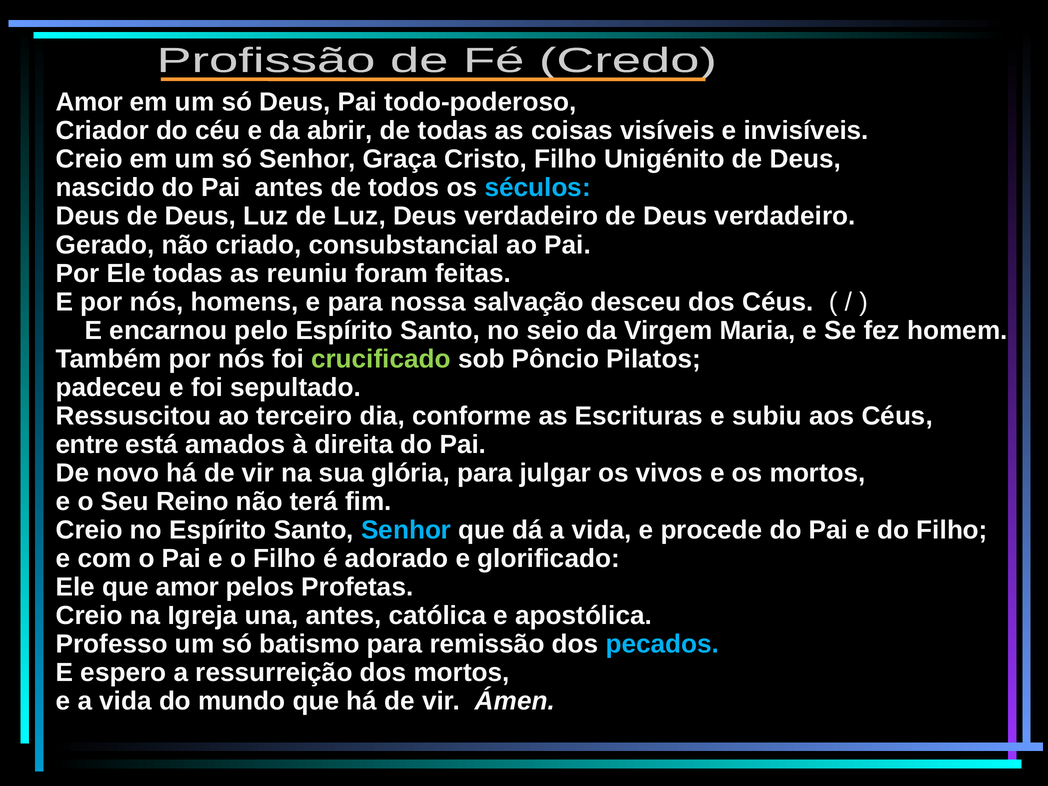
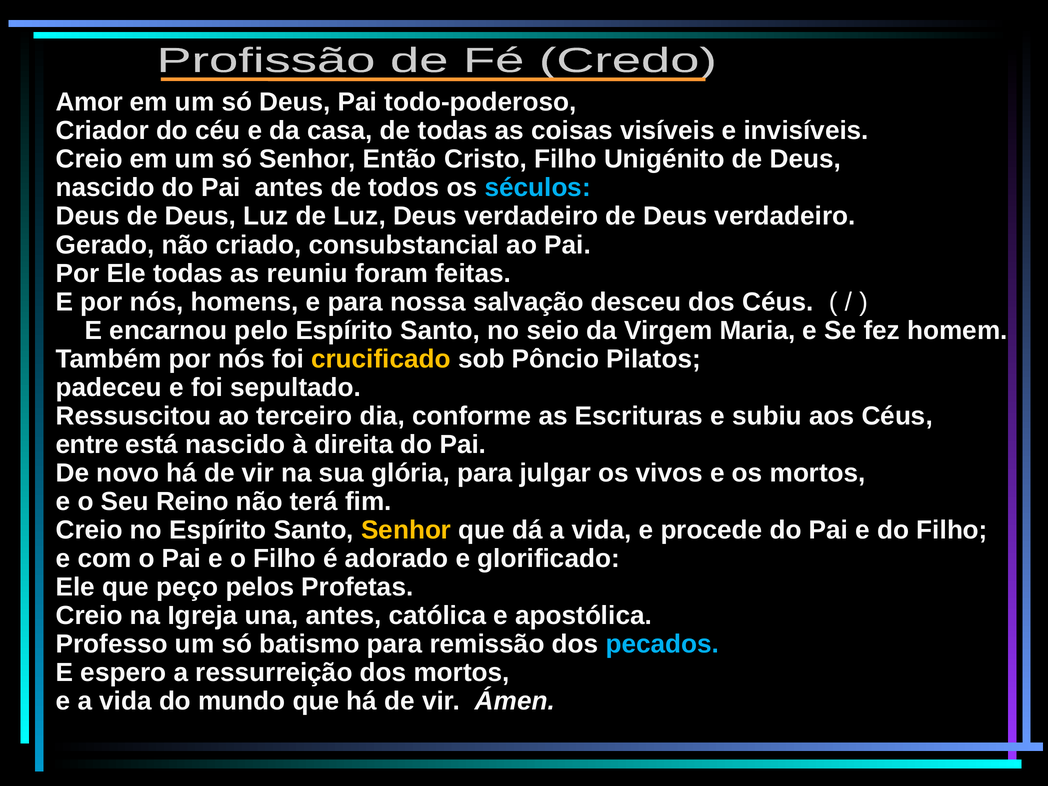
abrir: abrir -> casa
Graça: Graça -> Então
crucificado colour: light green -> yellow
está amados: amados -> nascido
Senhor at (406, 530) colour: light blue -> yellow
que amor: amor -> peço
